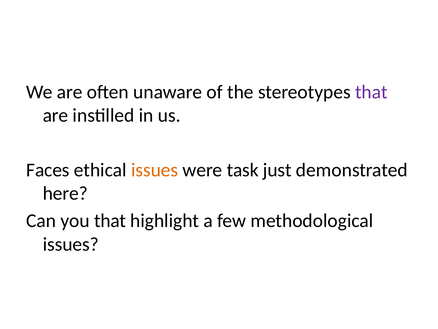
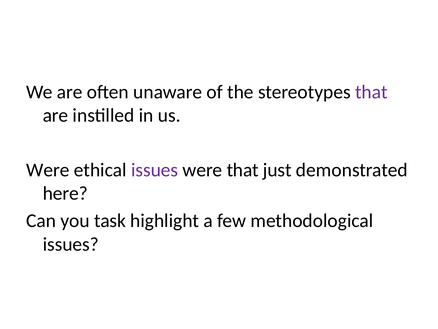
Faces at (48, 170): Faces -> Were
issues at (155, 170) colour: orange -> purple
were task: task -> that
you that: that -> task
